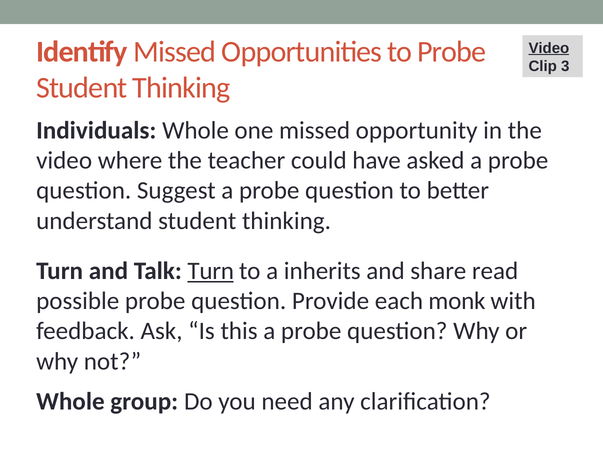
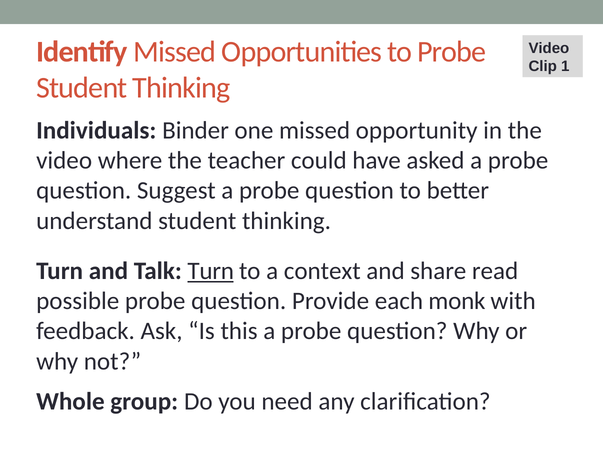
Video at (549, 48) underline: present -> none
3: 3 -> 1
Individuals Whole: Whole -> Binder
inherits: inherits -> context
